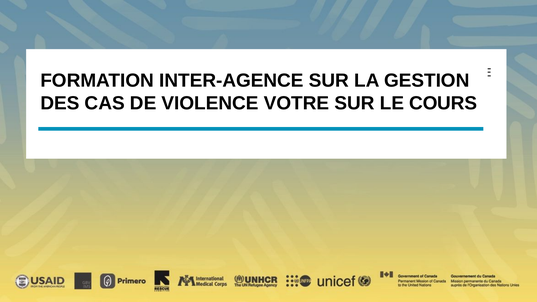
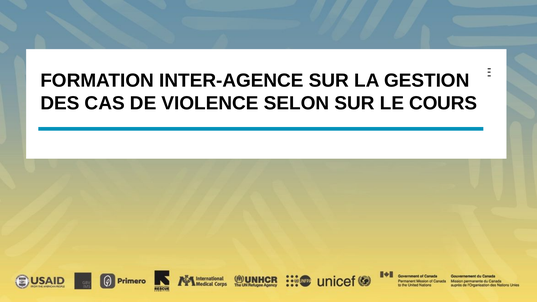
VOTRE: VOTRE -> SELON
